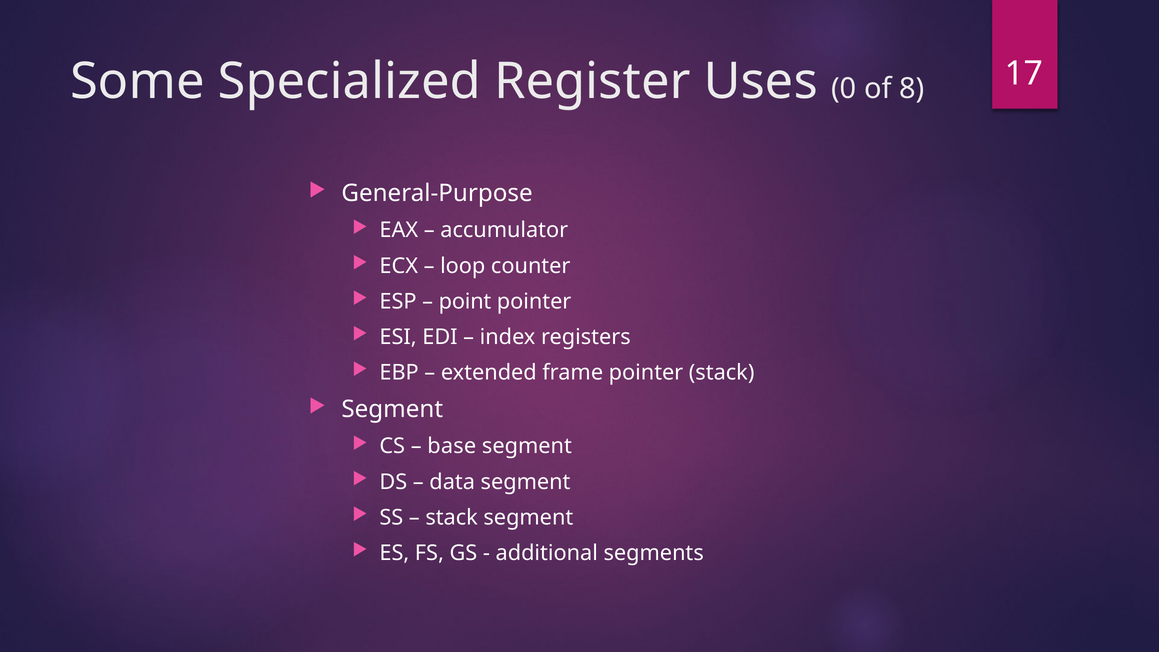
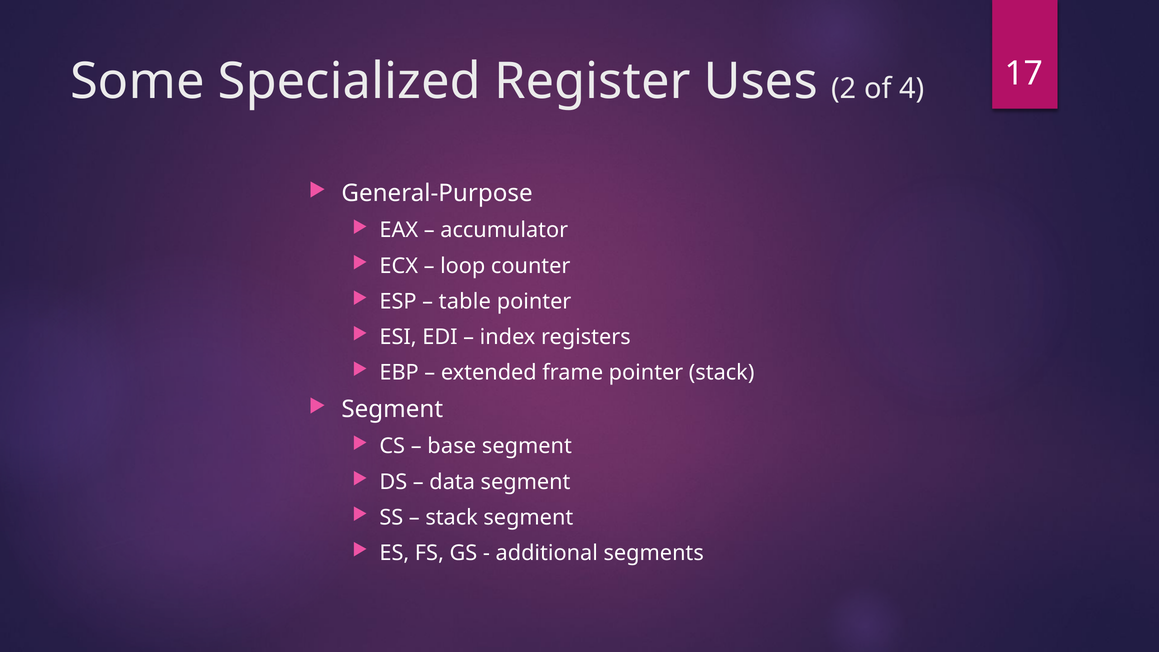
0: 0 -> 2
8: 8 -> 4
point: point -> table
